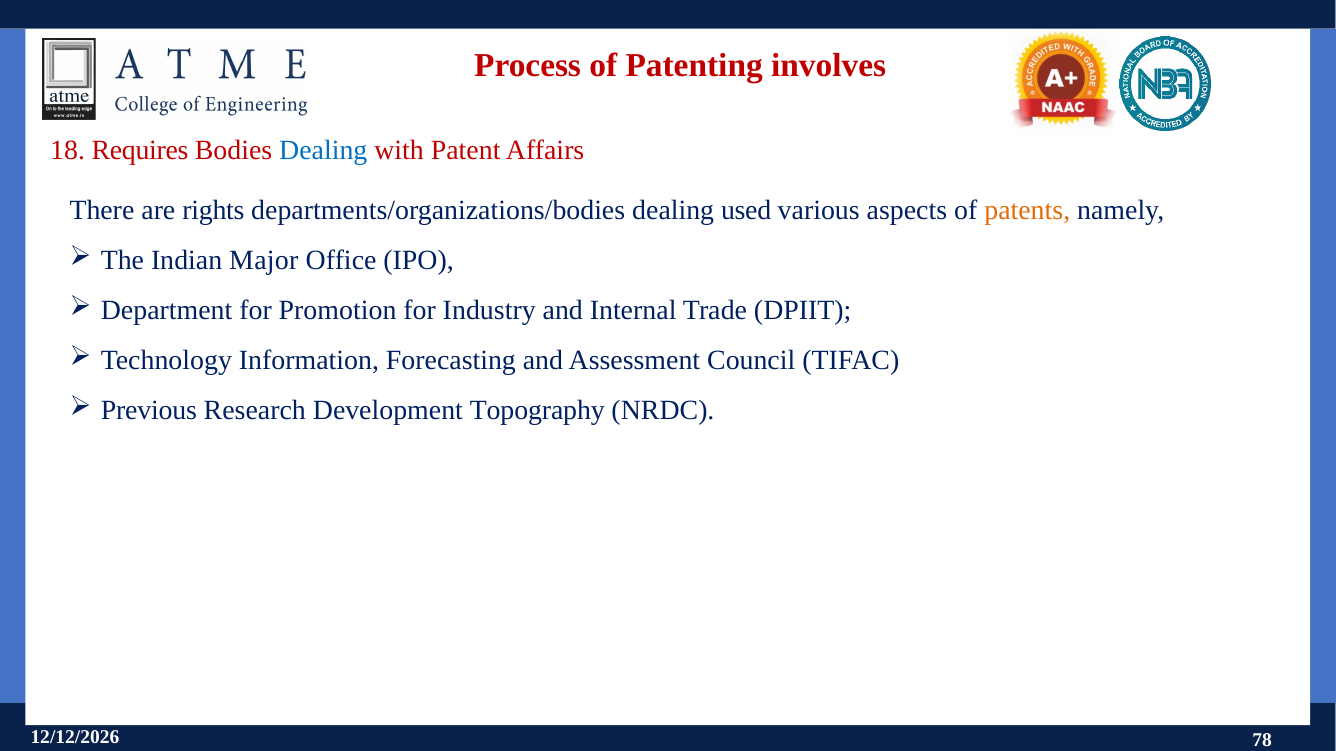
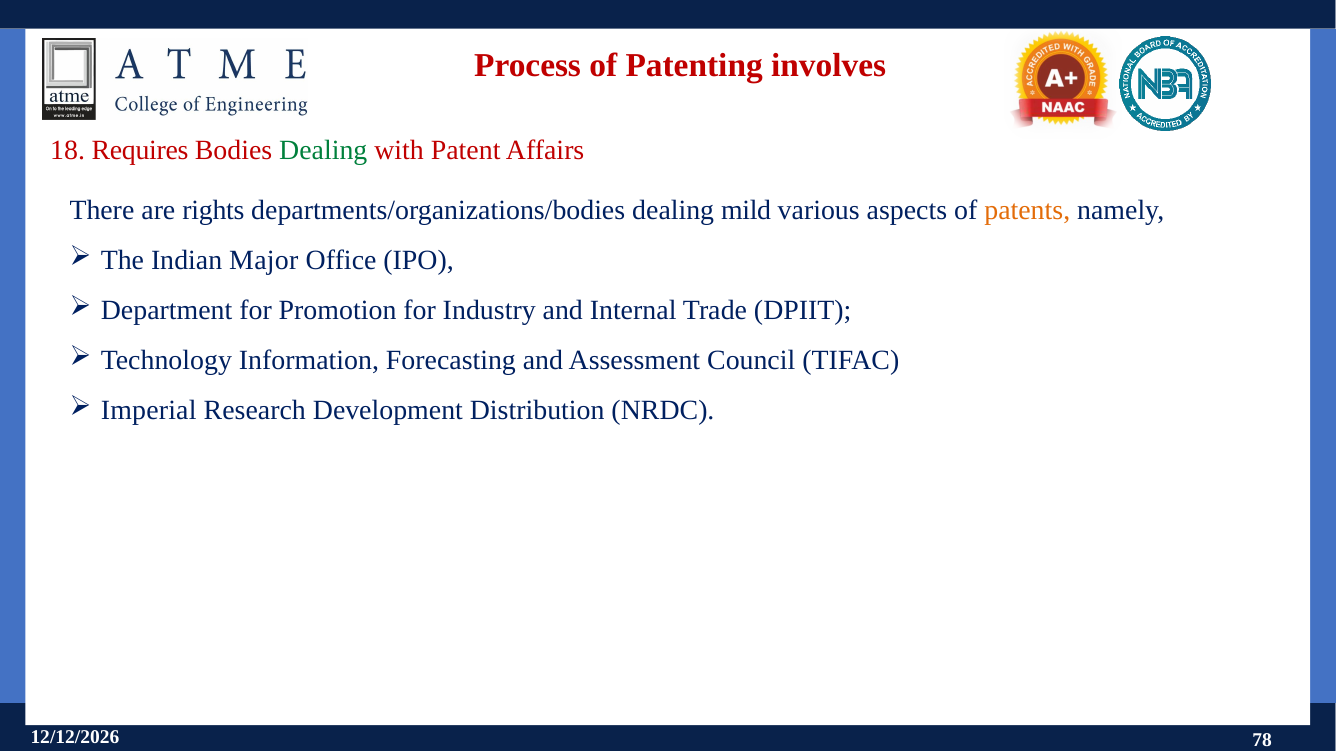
Dealing at (323, 150) colour: blue -> green
used: used -> mild
Previous: Previous -> Imperial
Topography: Topography -> Distribution
